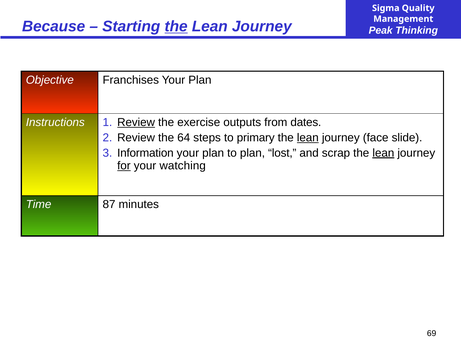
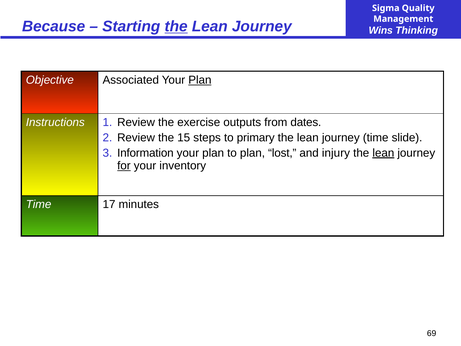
Peak: Peak -> Wins
Franchises: Franchises -> Associated
Plan at (200, 80) underline: none -> present
Review at (136, 122) underline: present -> none
64: 64 -> 15
lean at (308, 138) underline: present -> none
journey face: face -> time
scrap: scrap -> injury
watching: watching -> inventory
87: 87 -> 17
